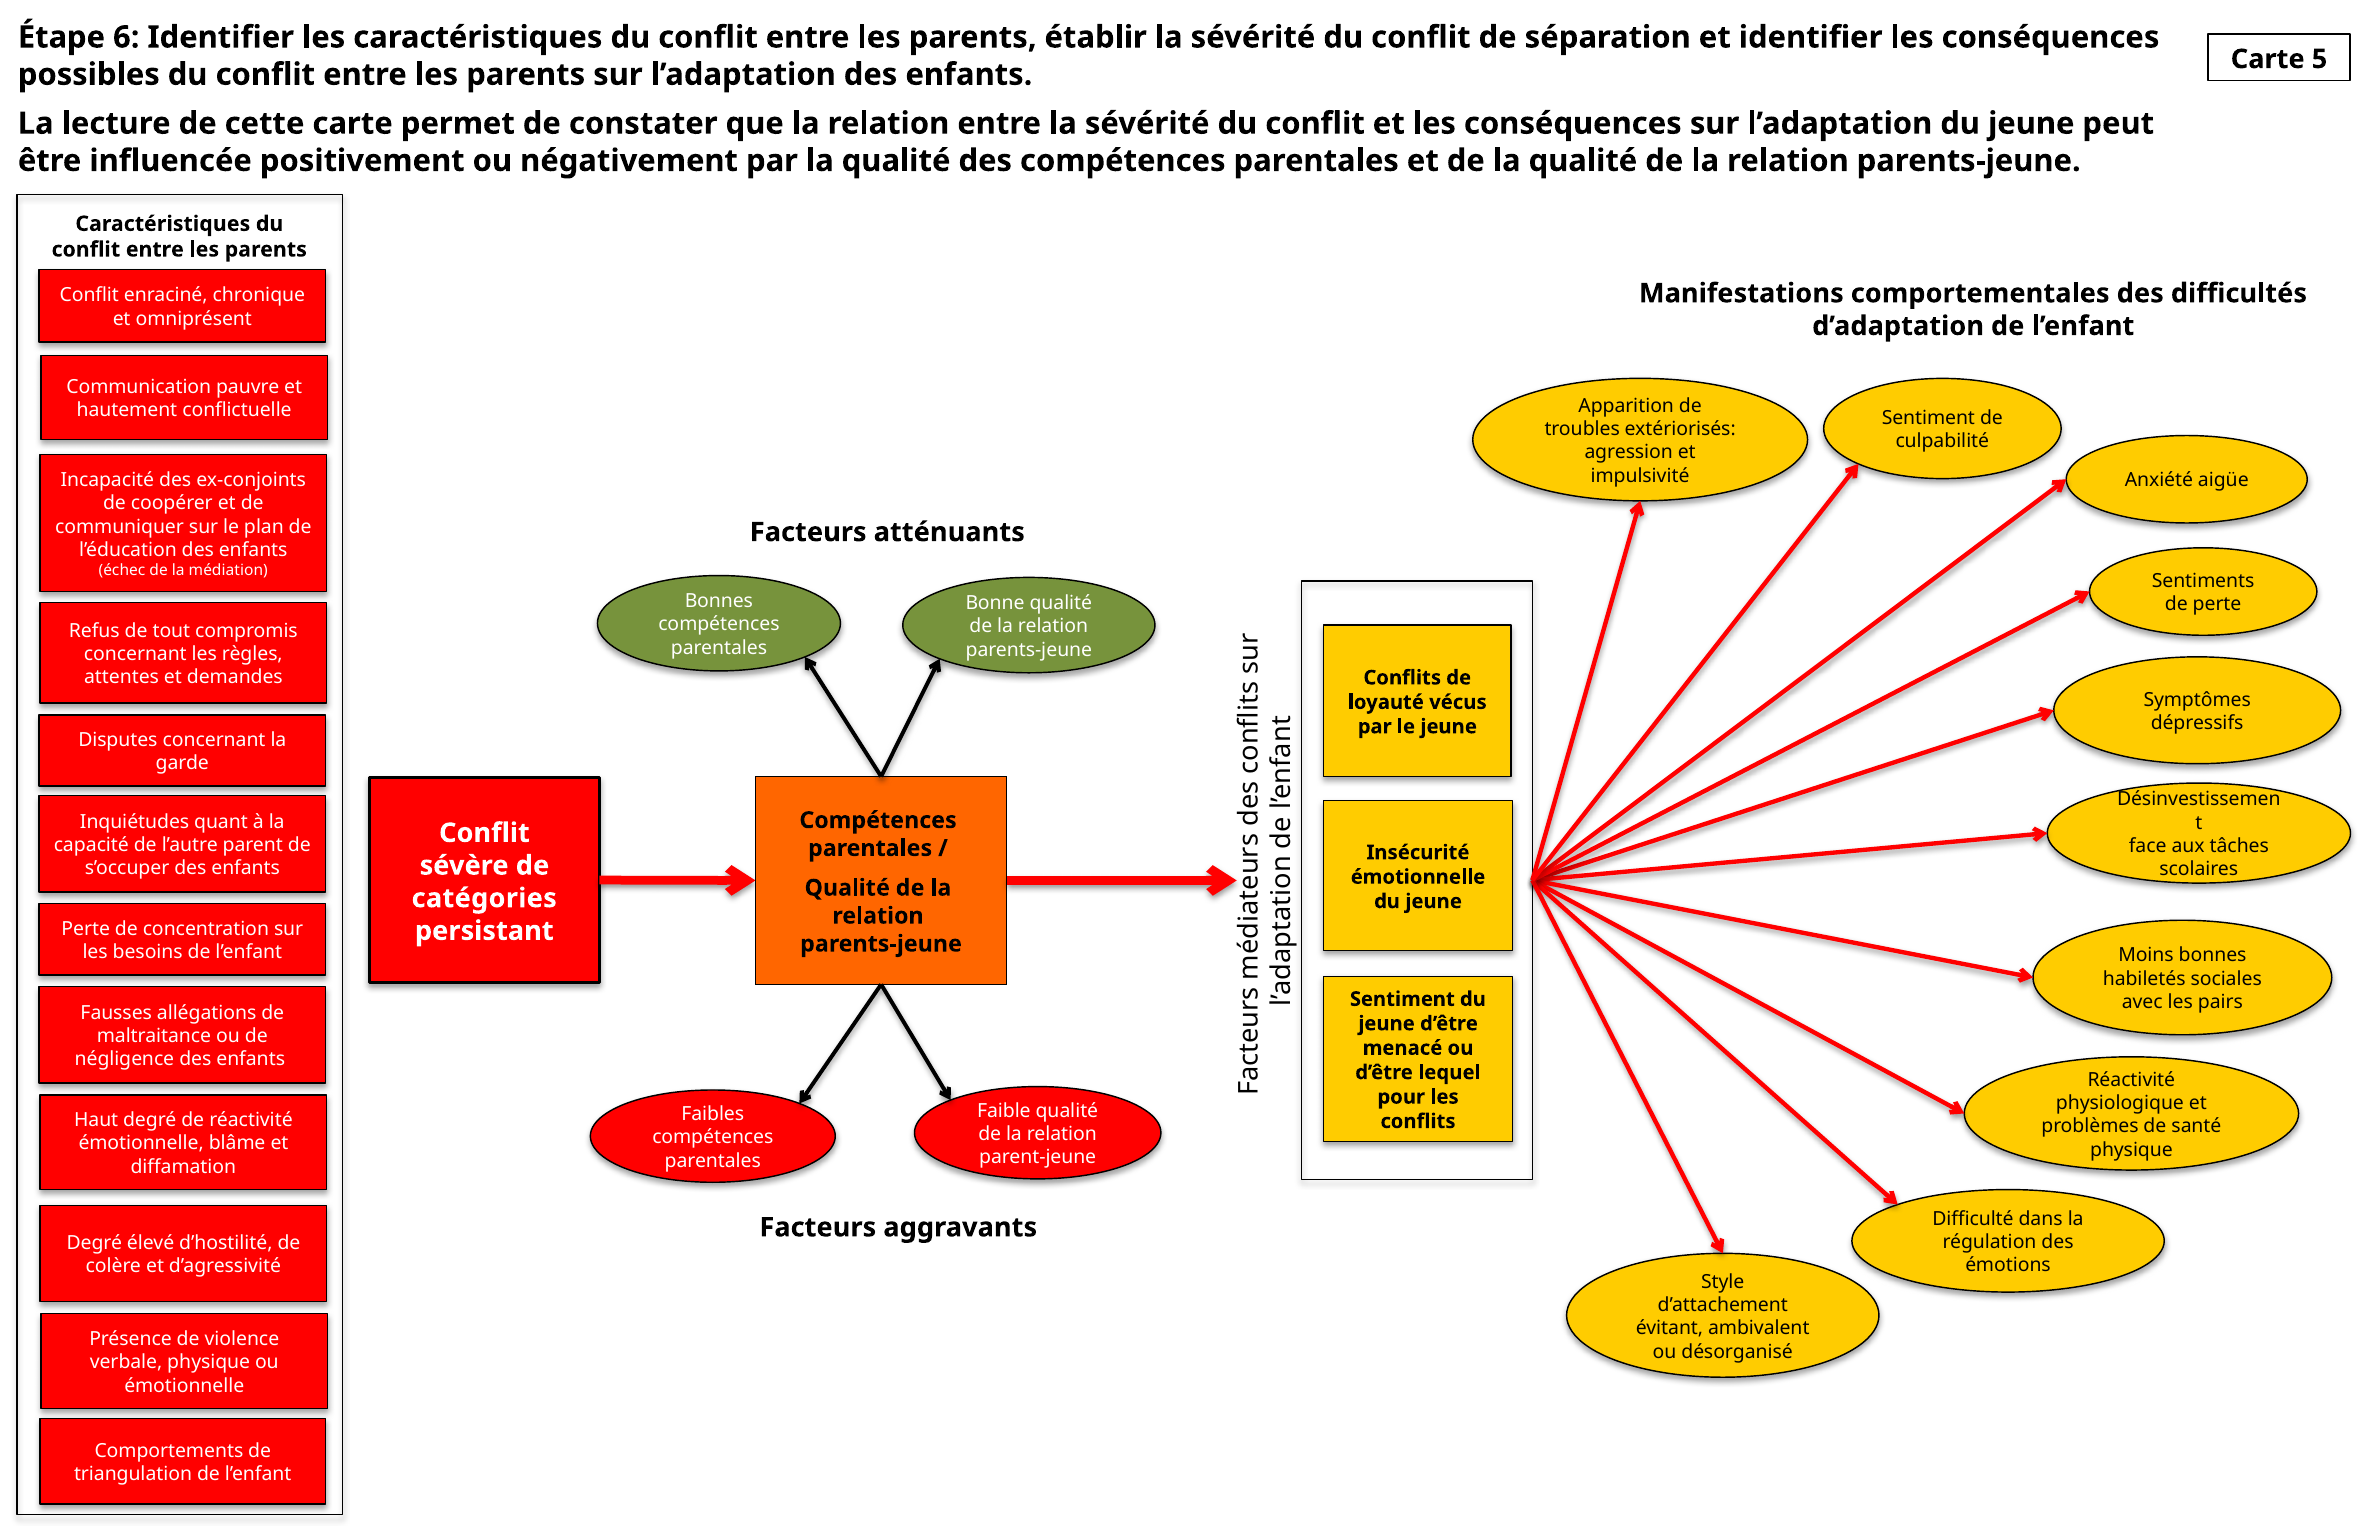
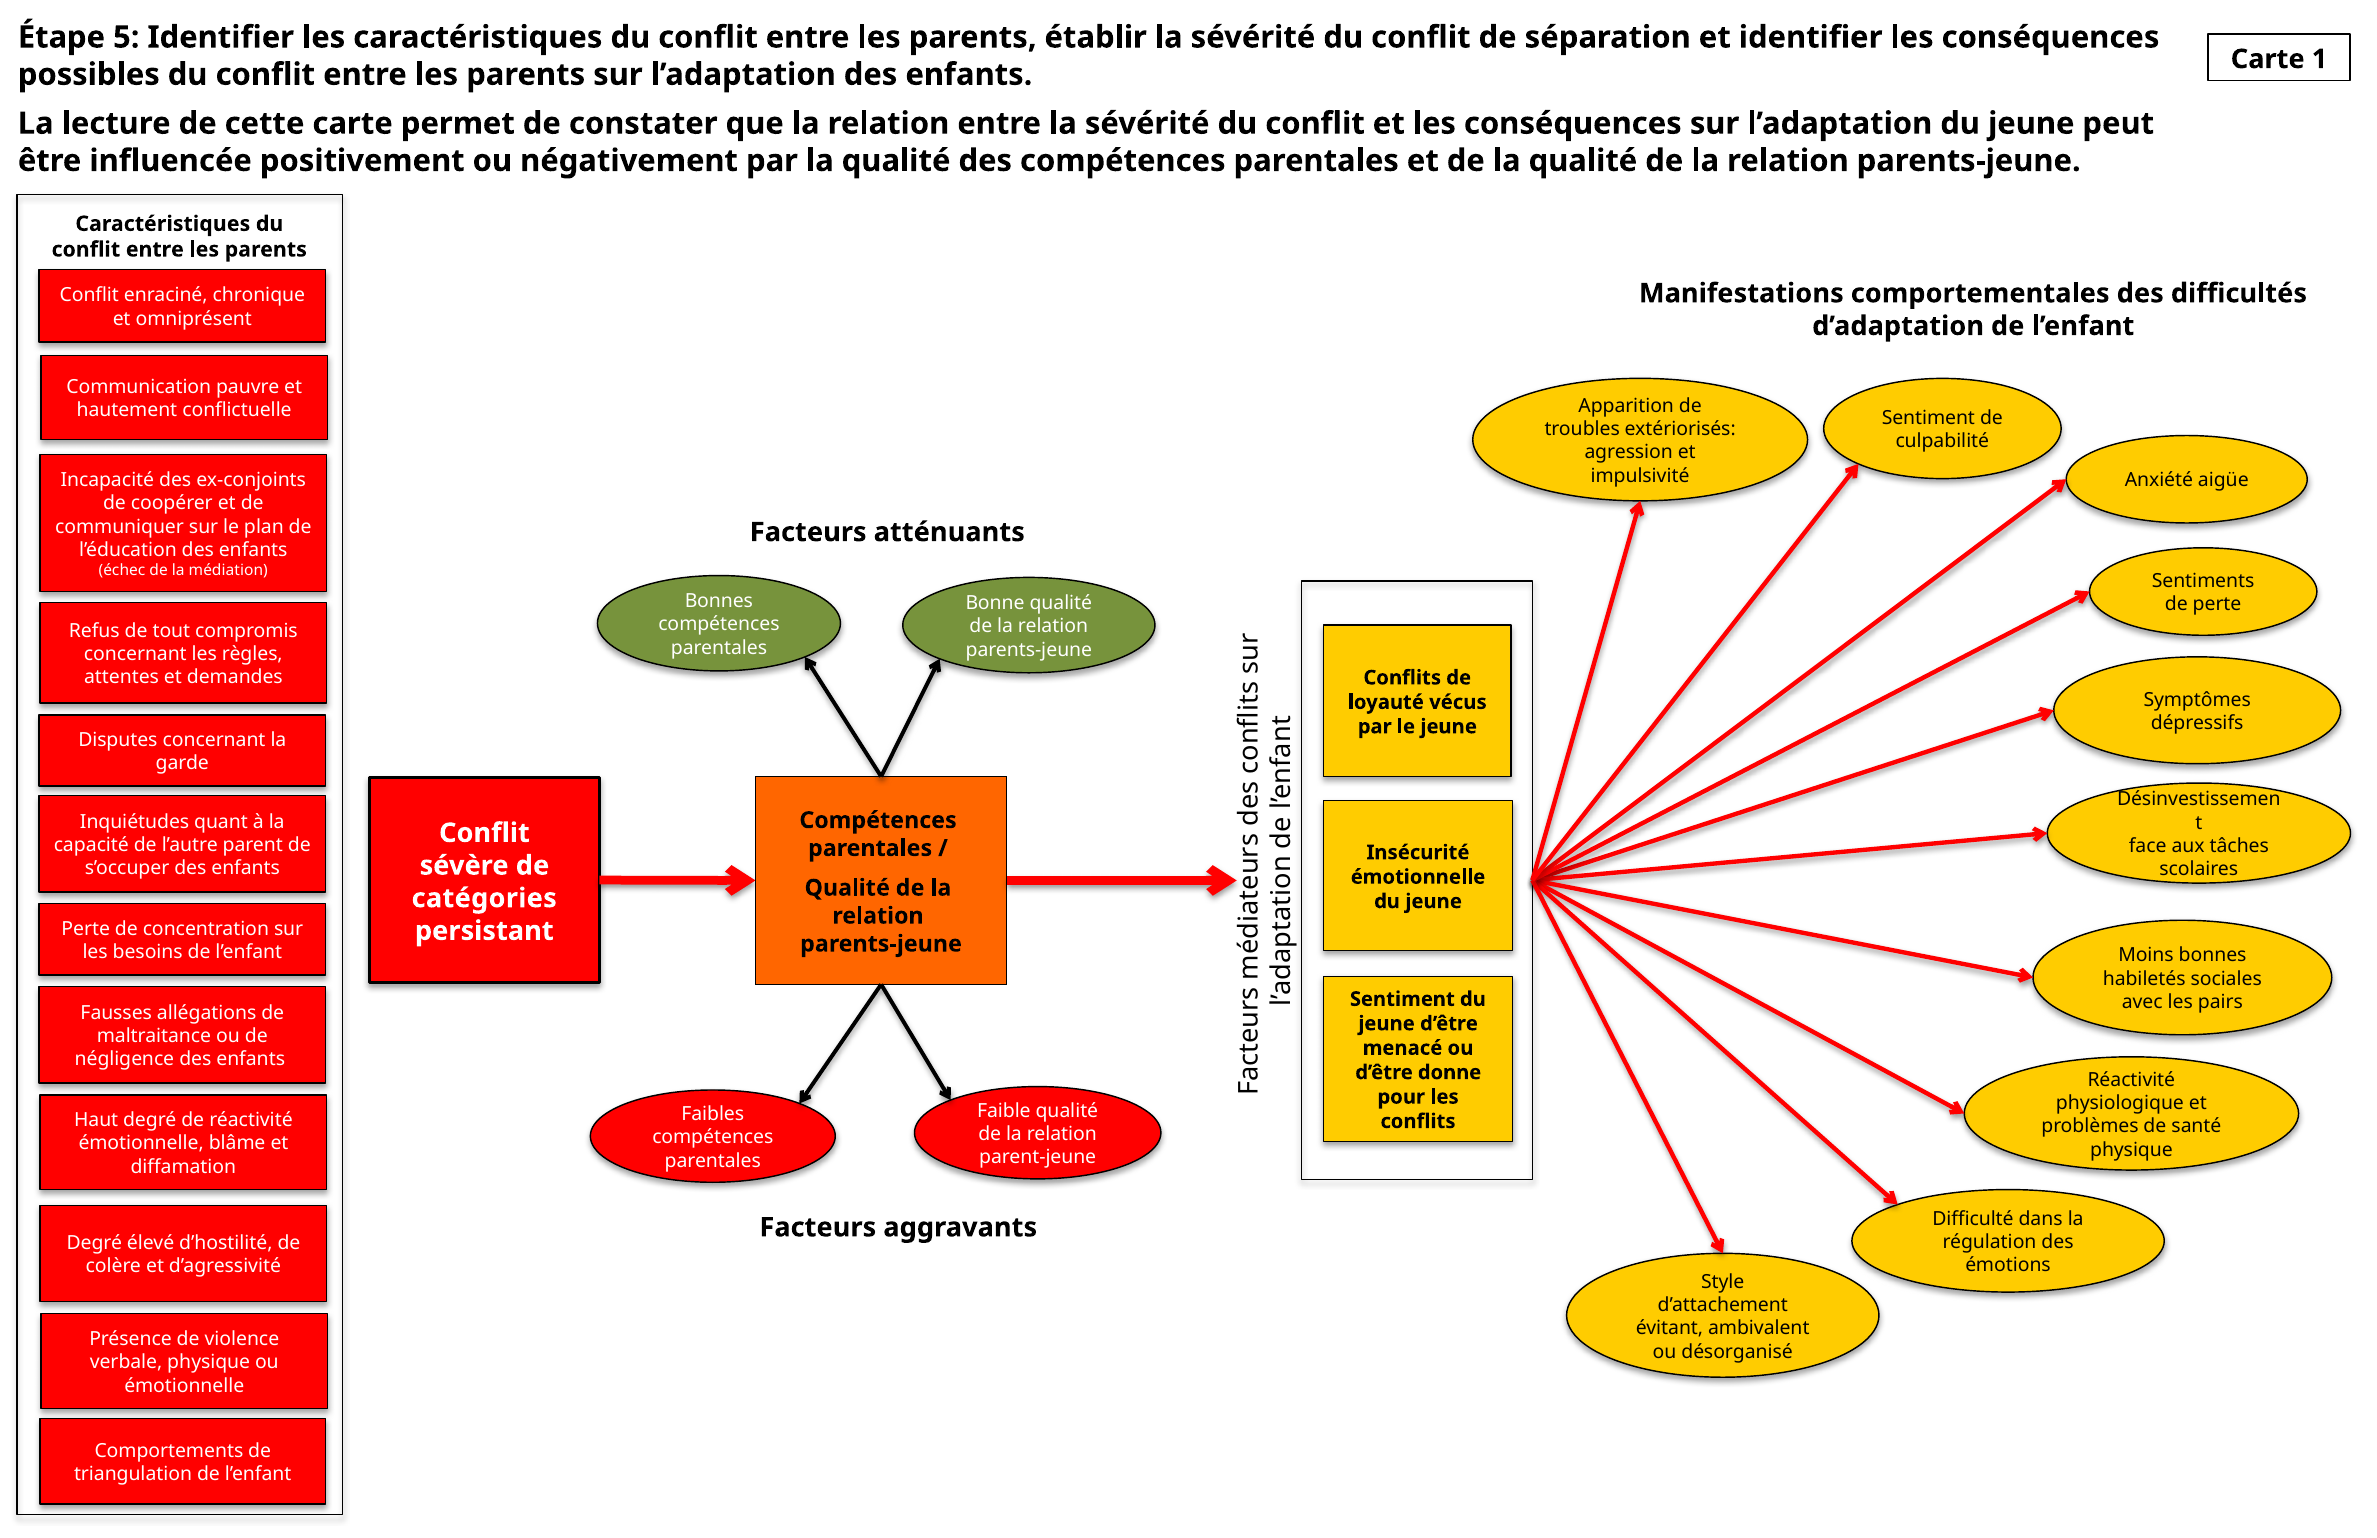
6: 6 -> 5
5: 5 -> 1
lequel: lequel -> donne
